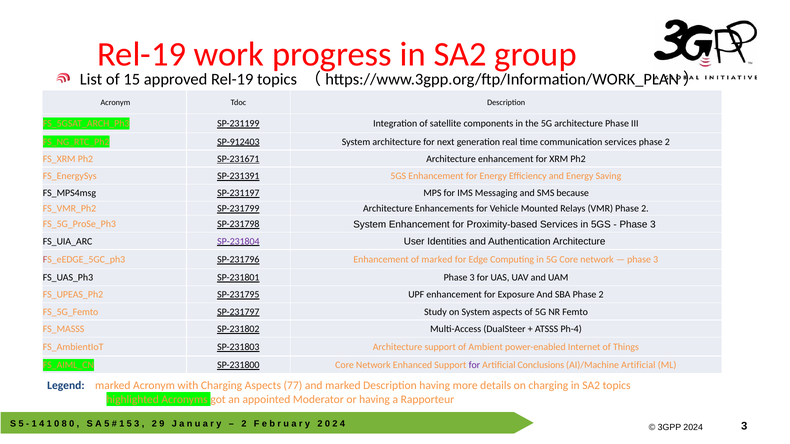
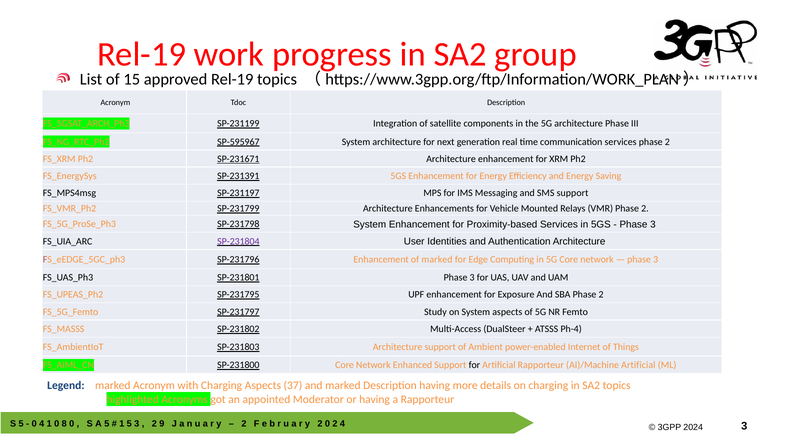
SP-912403: SP-912403 -> SP-595967
SMS because: because -> support
for at (474, 365) colour: purple -> black
Artificial Conclusions: Conclusions -> Rapporteur
77: 77 -> 37
1 at (34, 424): 1 -> 0
